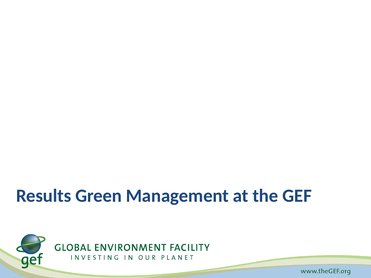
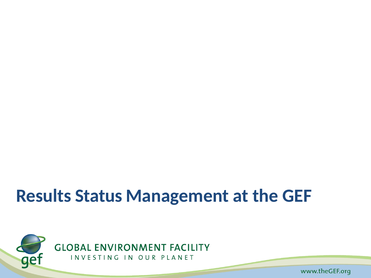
Green: Green -> Status
